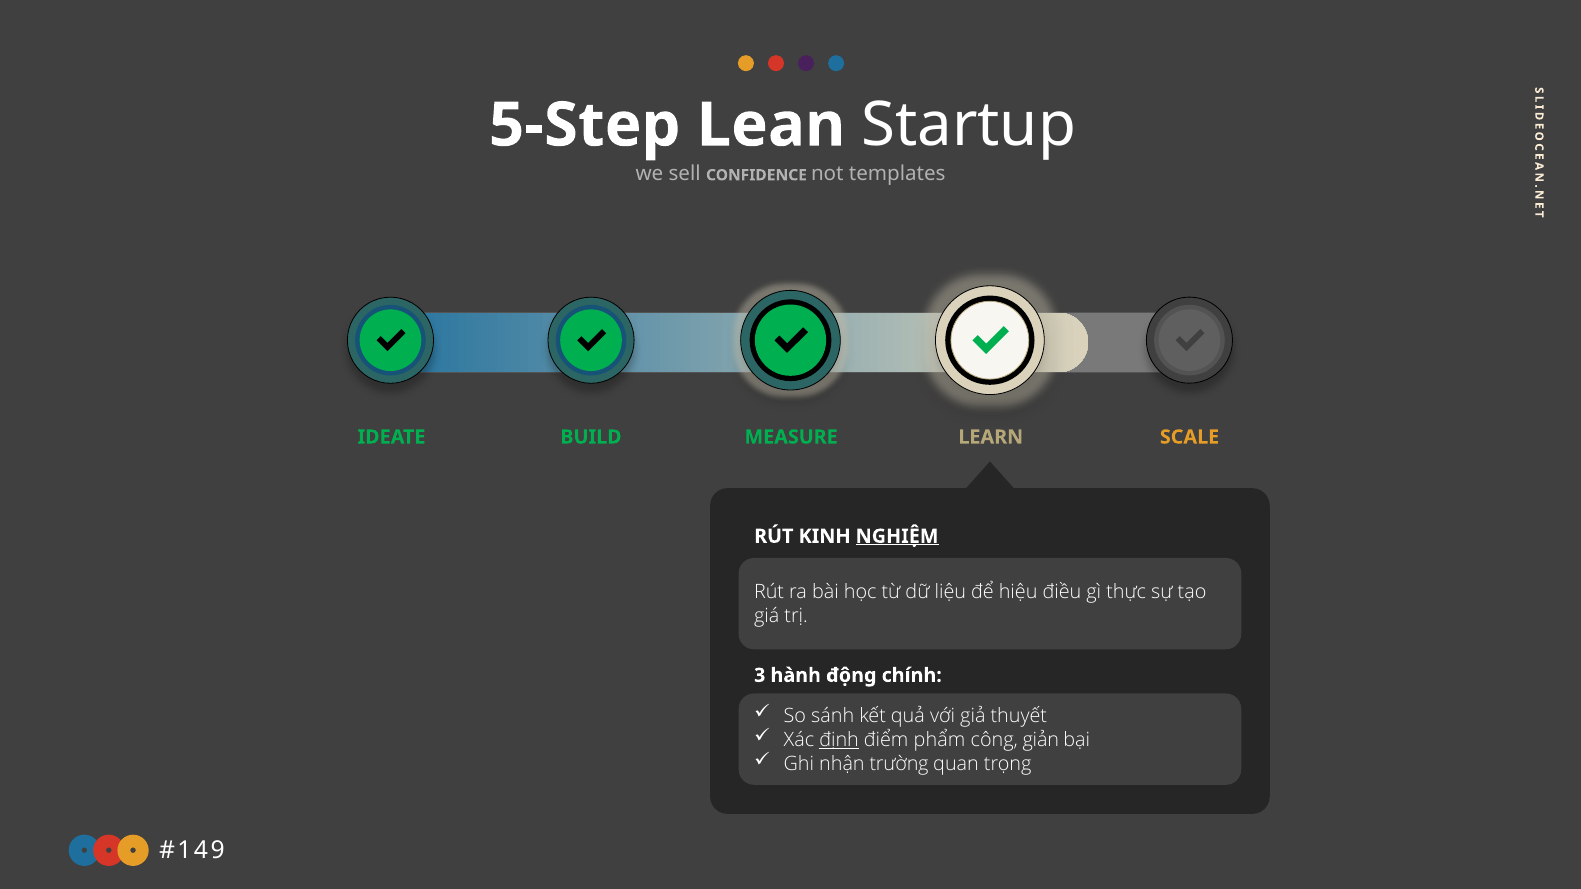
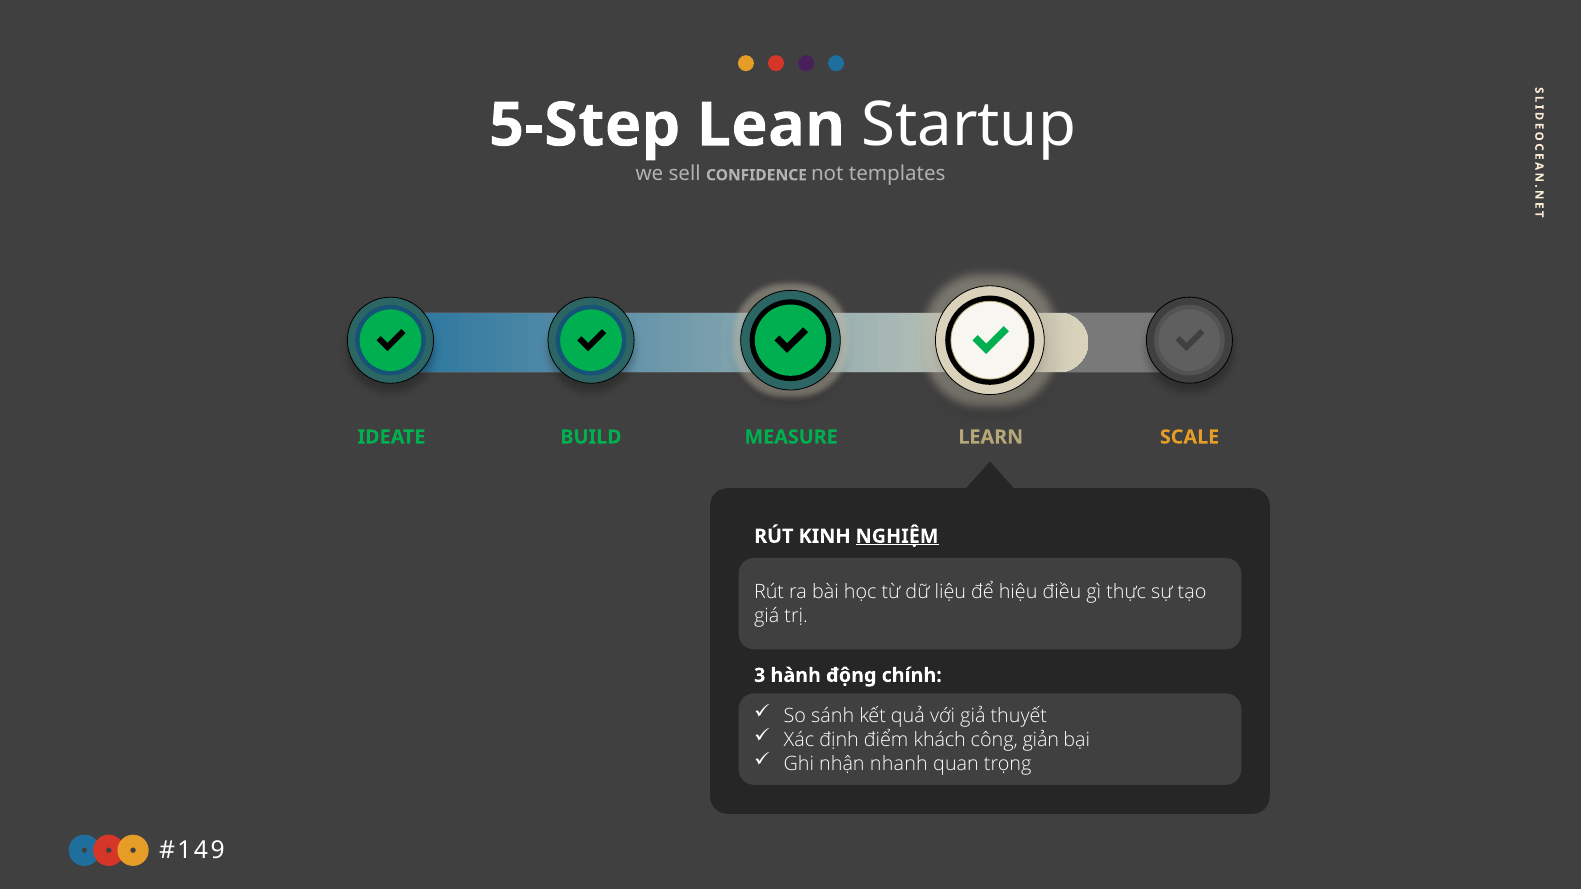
định underline: present -> none
phẩm: phẩm -> khách
trường: trường -> nhanh
